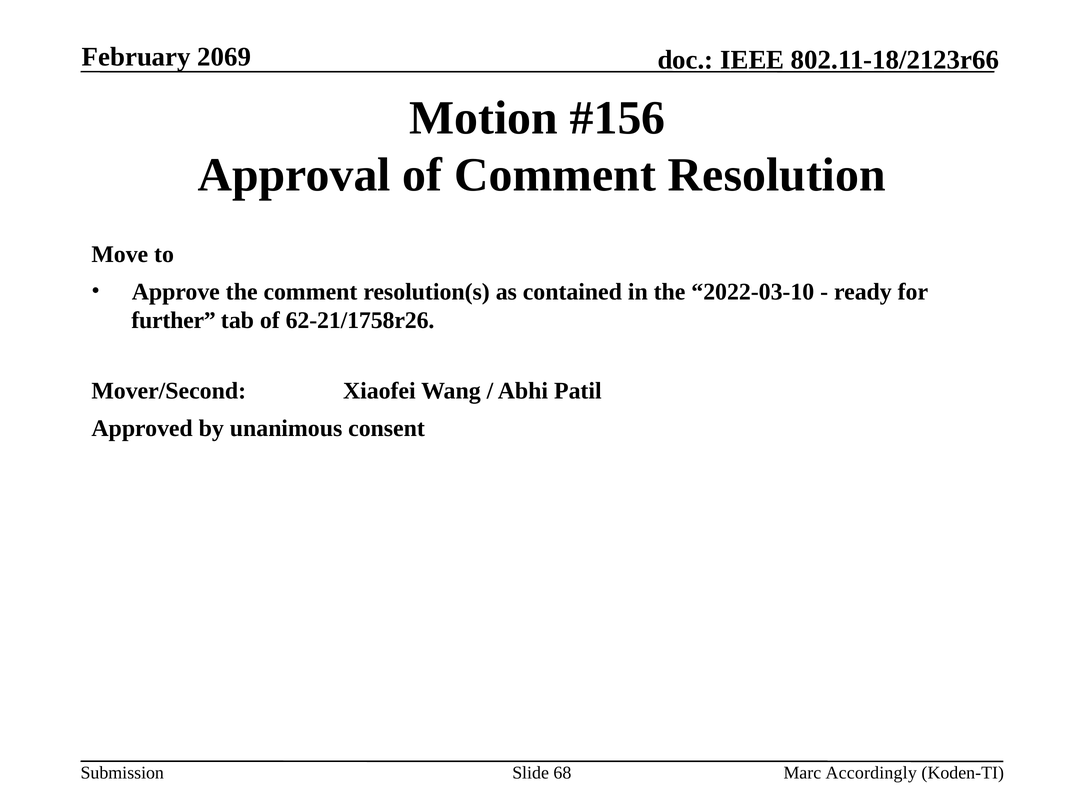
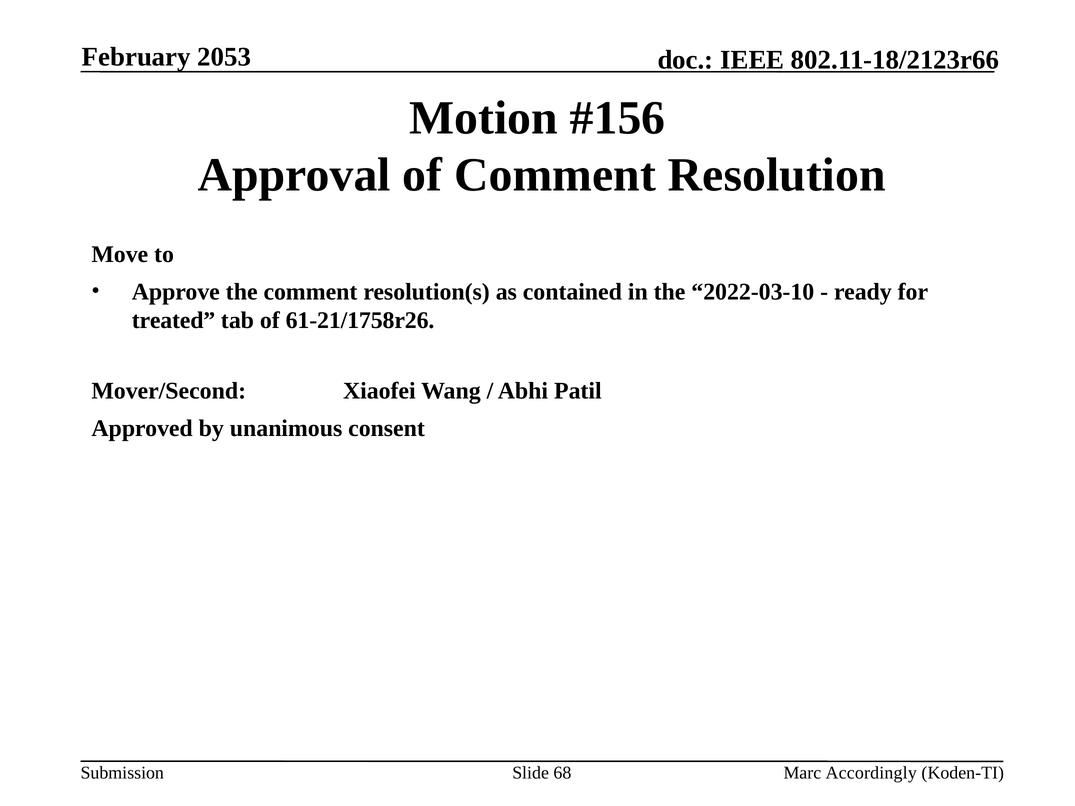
2069: 2069 -> 2053
further: further -> treated
62-21/1758r26: 62-21/1758r26 -> 61-21/1758r26
